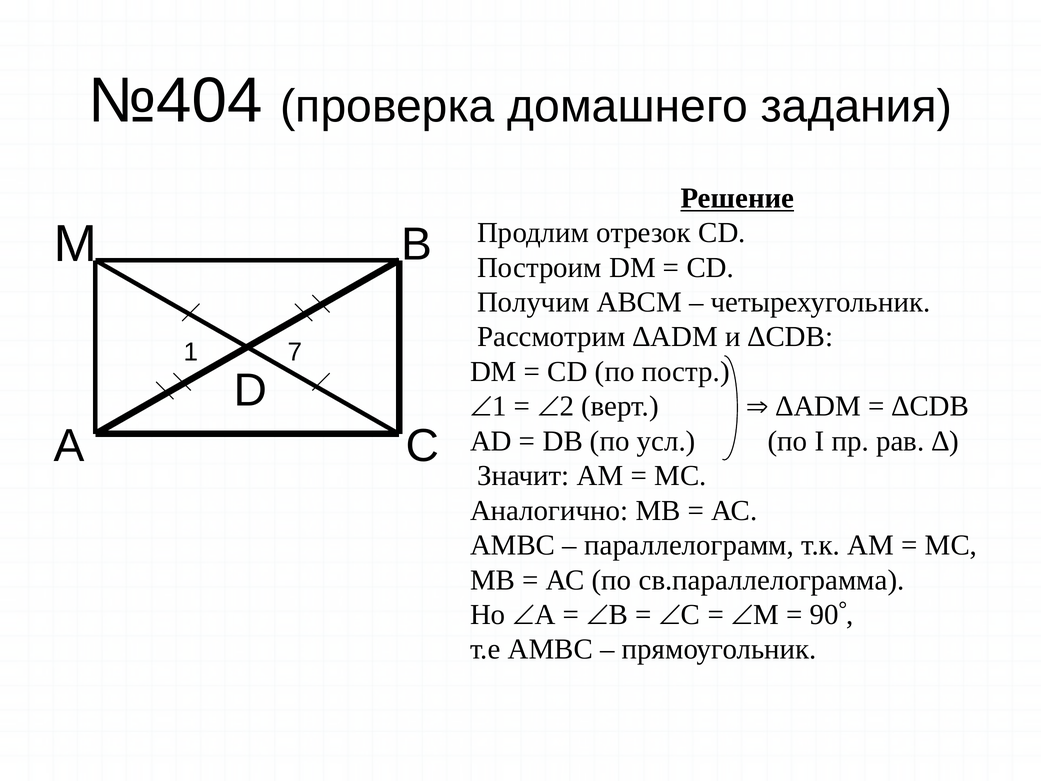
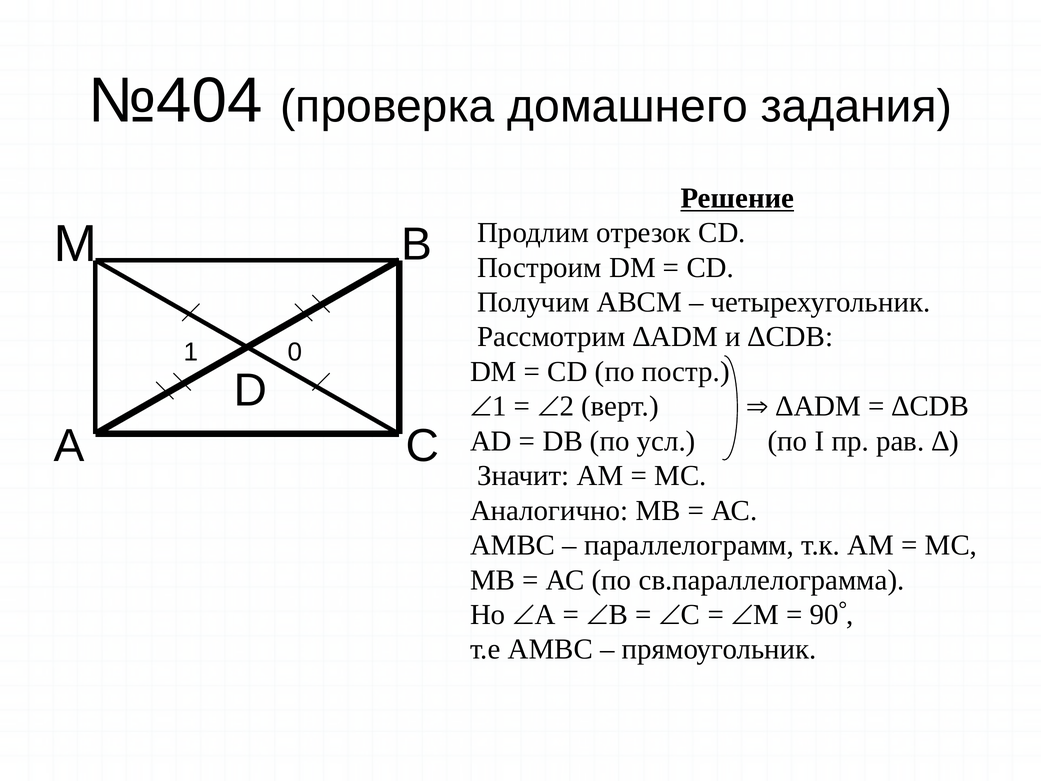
7: 7 -> 0
